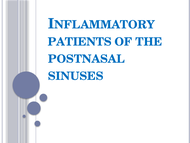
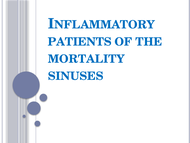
POSTNASAL: POSTNASAL -> MORTALITY
